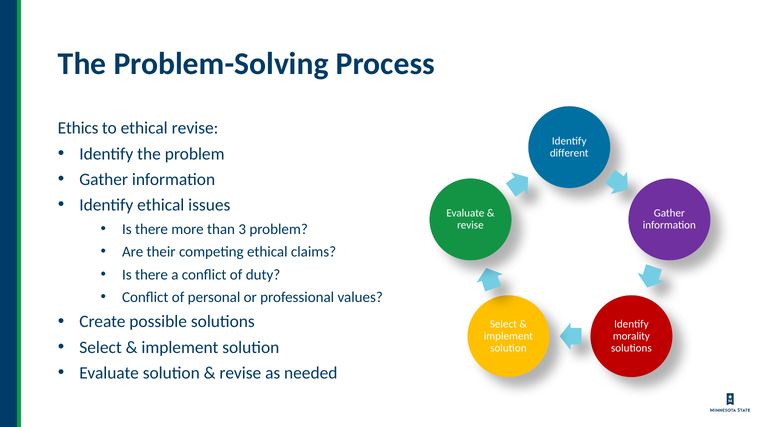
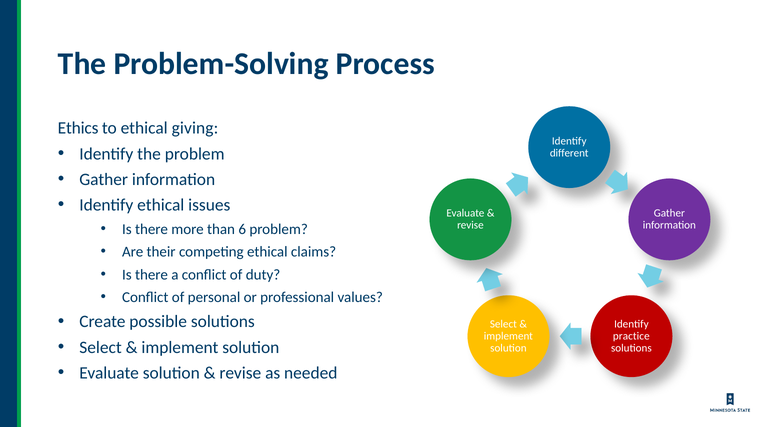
ethical revise: revise -> giving
3: 3 -> 6
morality: morality -> practice
